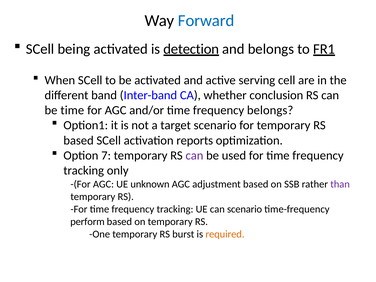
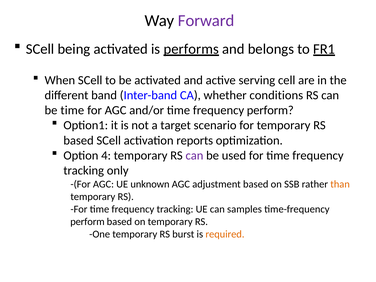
Forward colour: blue -> purple
detection: detection -> performs
conclusion: conclusion -> conditions
frequency belongs: belongs -> perform
7: 7 -> 4
than colour: purple -> orange
can scenario: scenario -> samples
